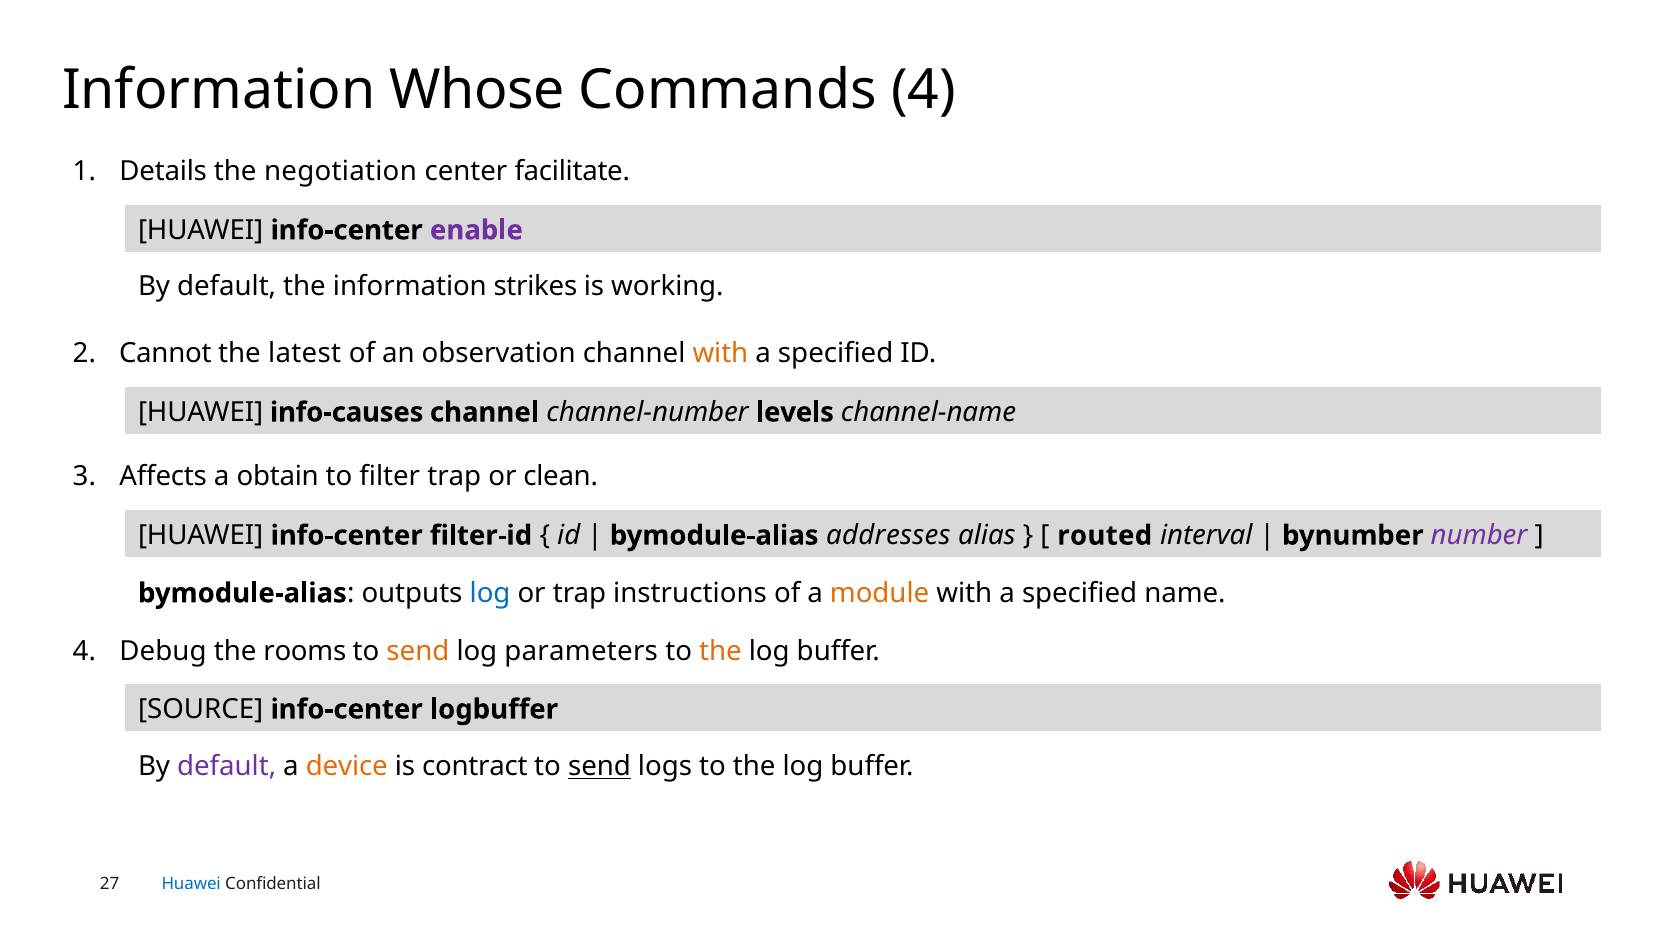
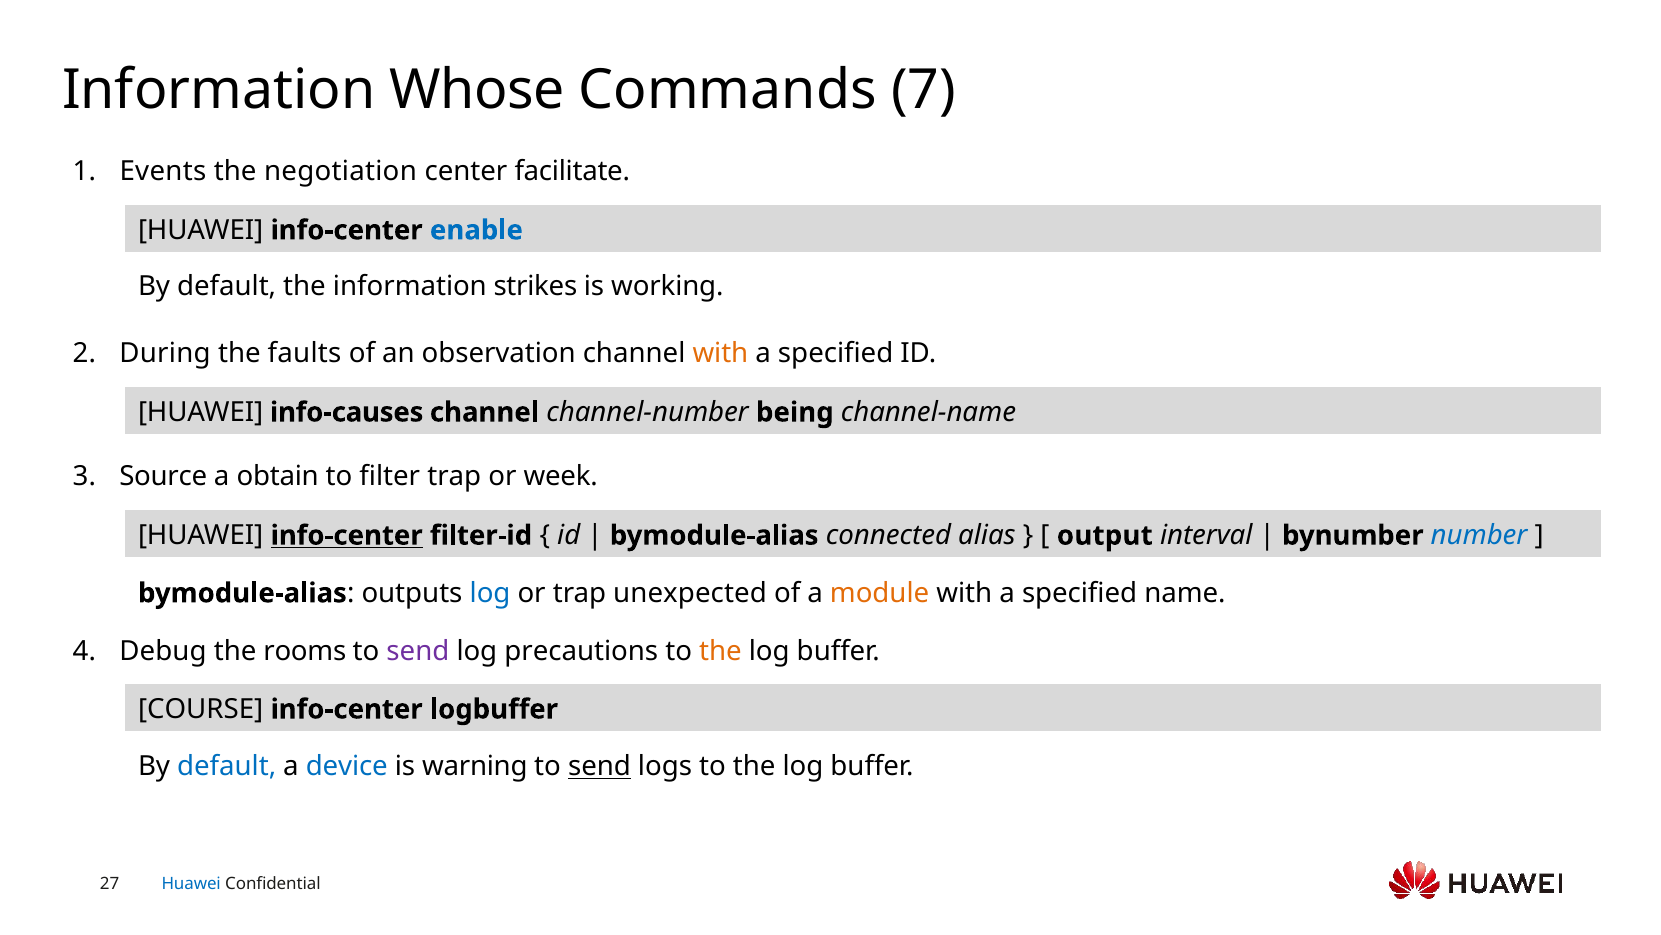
Commands 4: 4 -> 7
Details: Details -> Events
enable colour: purple -> blue
Cannot: Cannot -> During
latest: latest -> faults
levels: levels -> being
Affects: Affects -> Source
clean: clean -> week
info-center at (347, 535) underline: none -> present
addresses: addresses -> connected
routed: routed -> output
number colour: purple -> blue
instructions: instructions -> unexpected
send at (418, 651) colour: orange -> purple
parameters: parameters -> precautions
SOURCE: SOURCE -> COURSE
default at (227, 766) colour: purple -> blue
device colour: orange -> blue
contract: contract -> warning
